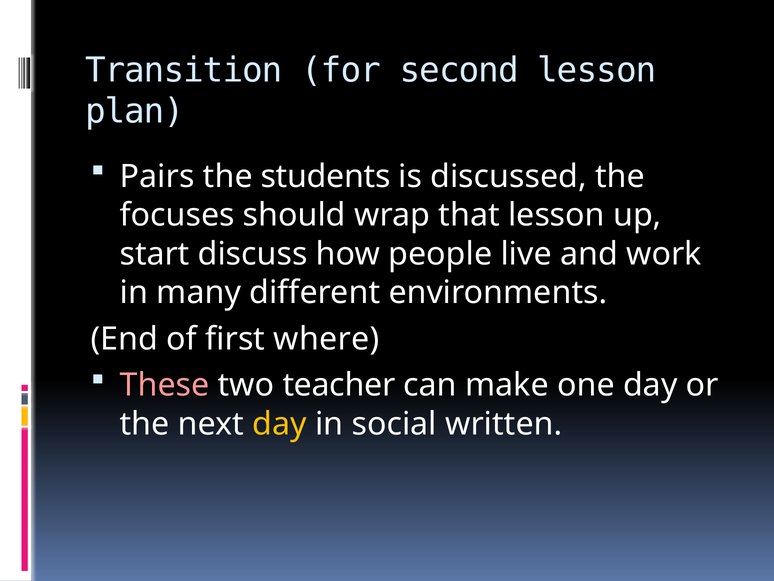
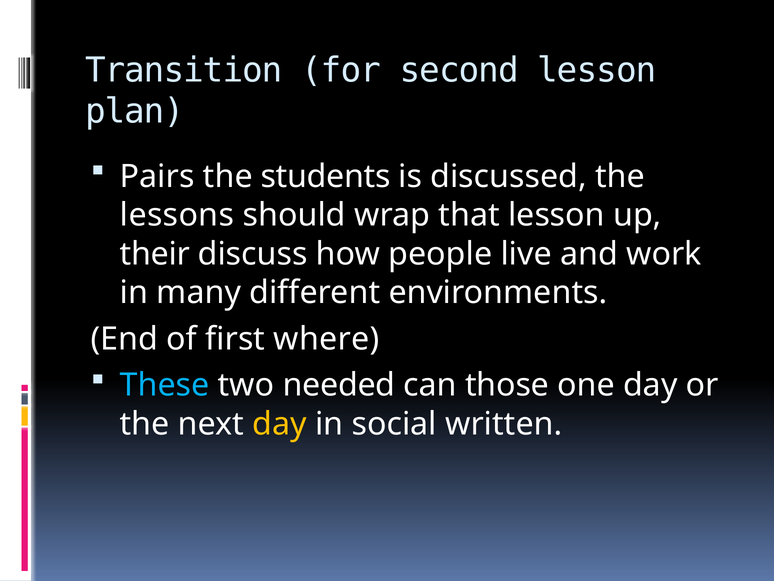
focuses: focuses -> lessons
start: start -> their
These colour: pink -> light blue
teacher: teacher -> needed
make: make -> those
